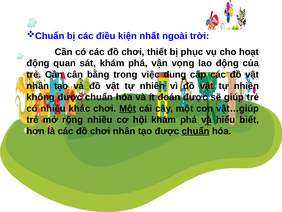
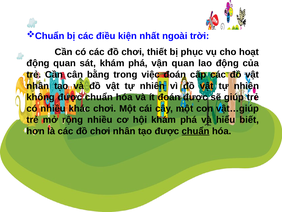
vận vọng: vọng -> quan
việc dung: dung -> đoán
Một at (128, 108) underline: present -> none
